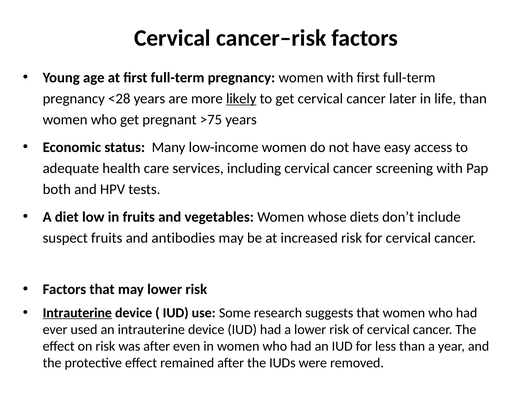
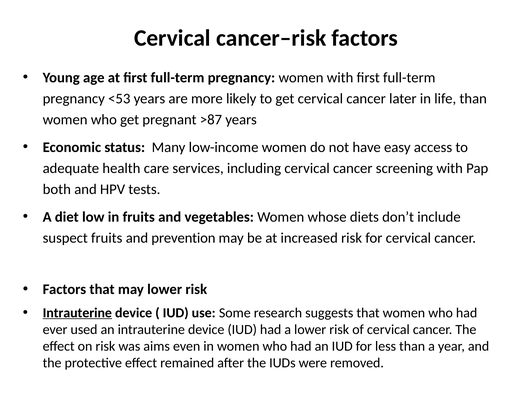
<28: <28 -> <53
likely underline: present -> none
>75: >75 -> >87
antibodies: antibodies -> prevention
was after: after -> aims
